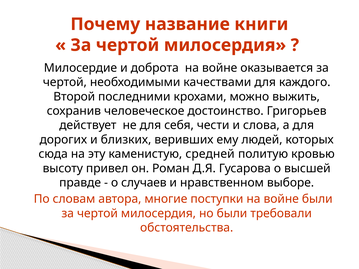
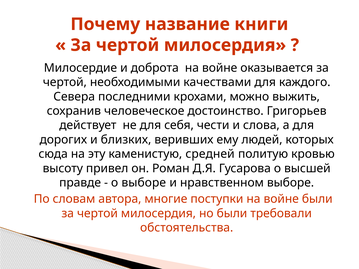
Второй: Второй -> Севера
о случаев: случаев -> выборе
